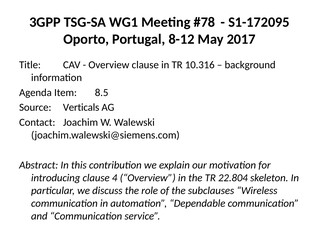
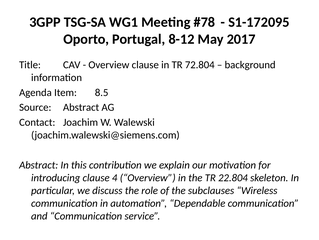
10.316: 10.316 -> 72.804
Source Verticals: Verticals -> Abstract
